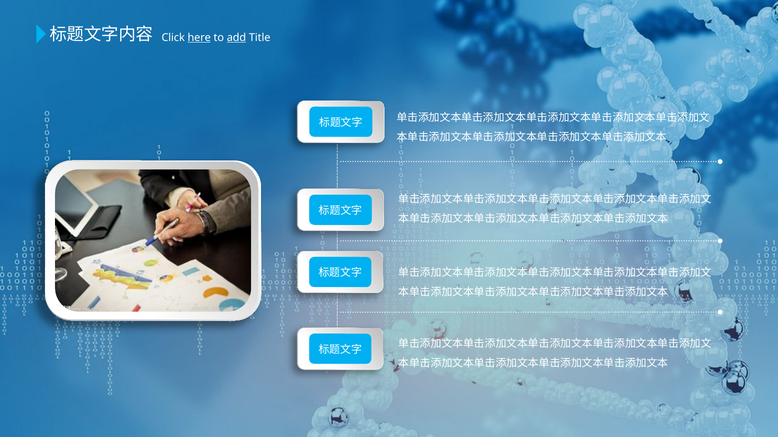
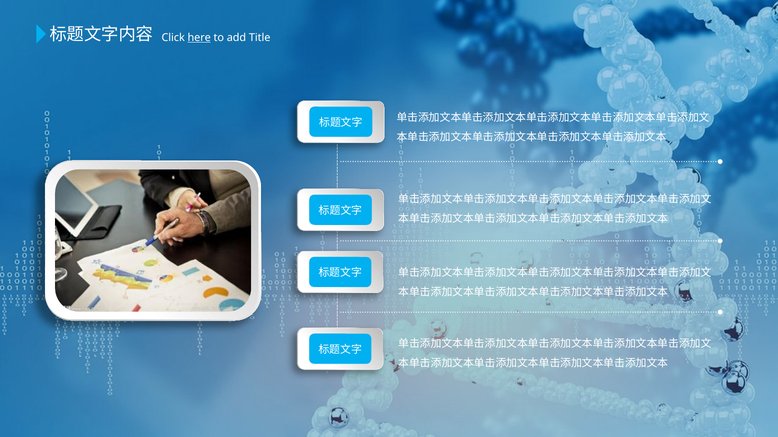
add underline: present -> none
